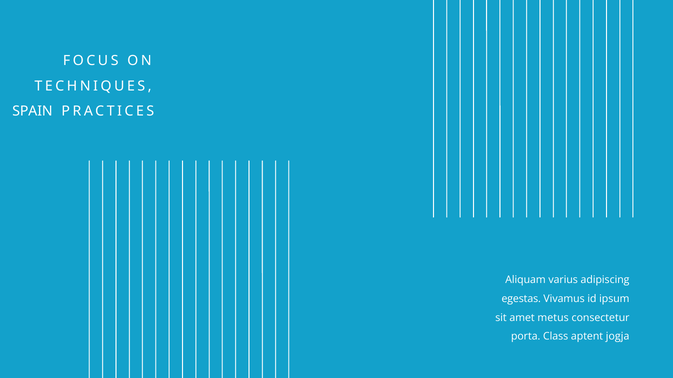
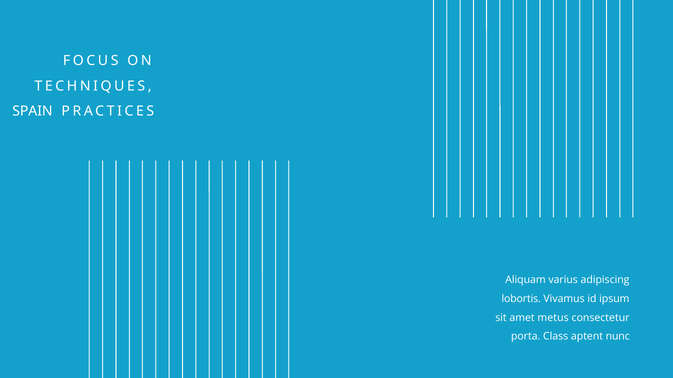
egestas: egestas -> lobortis
jogja: jogja -> nunc
